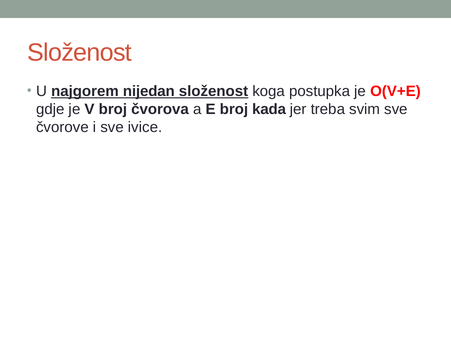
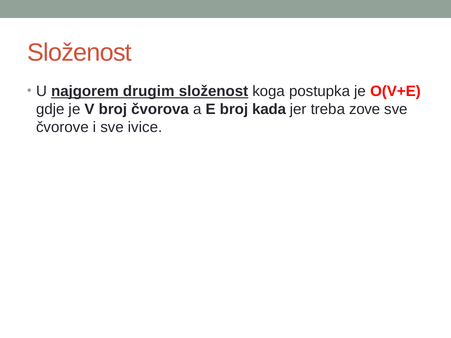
nijedan: nijedan -> drugim
svim: svim -> zove
